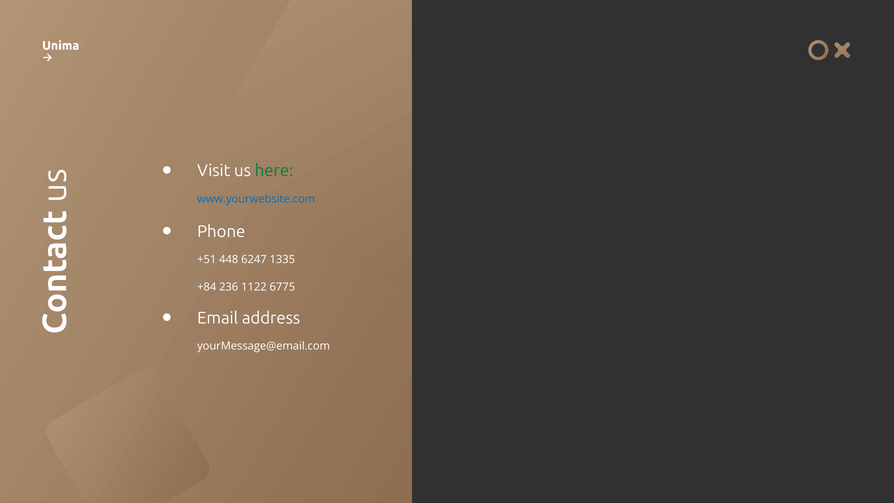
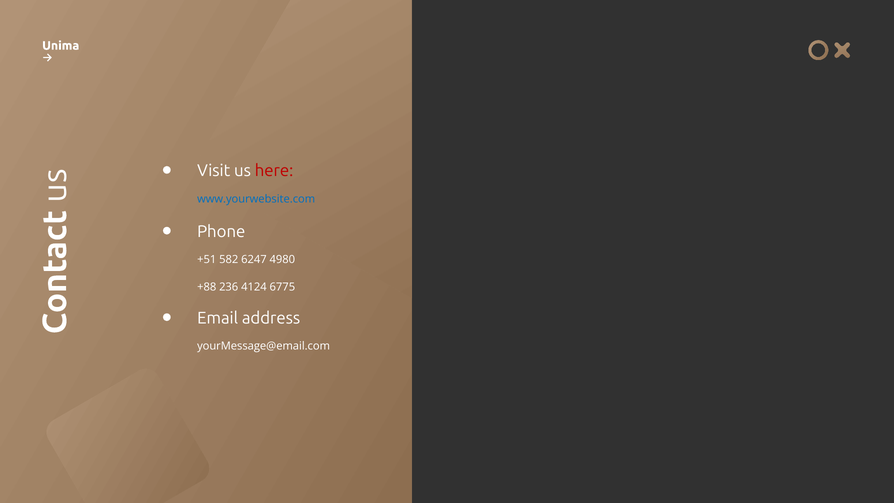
here colour: green -> red
448: 448 -> 582
1335: 1335 -> 4980
+84: +84 -> +88
1122: 1122 -> 4124
